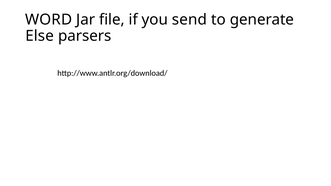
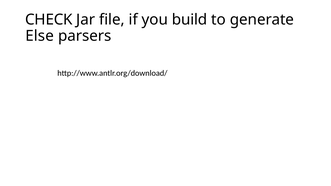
WORD: WORD -> CHECK
send: send -> build
